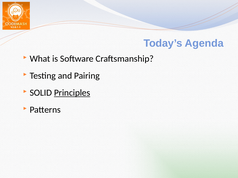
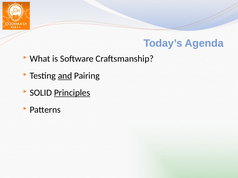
and underline: none -> present
